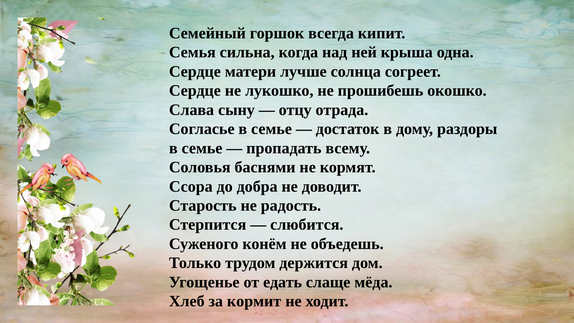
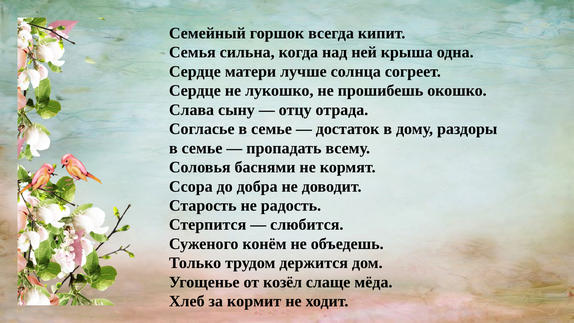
едать: едать -> козёл
